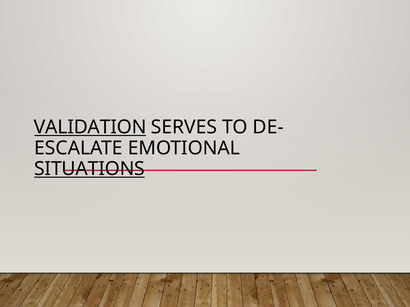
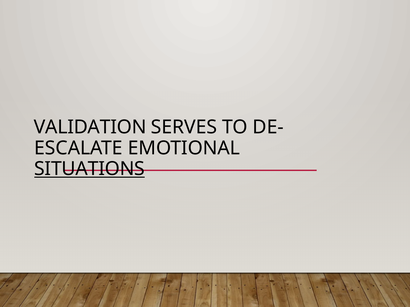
VALIDATION underline: present -> none
